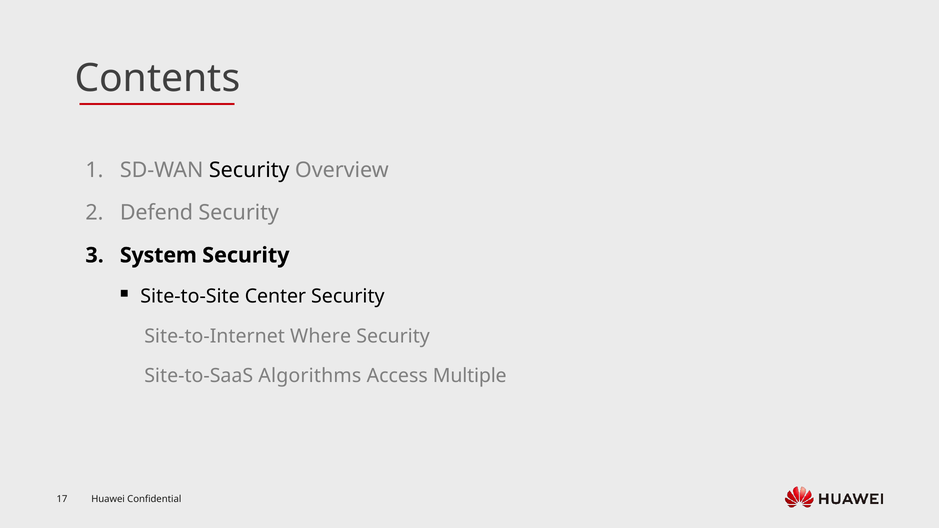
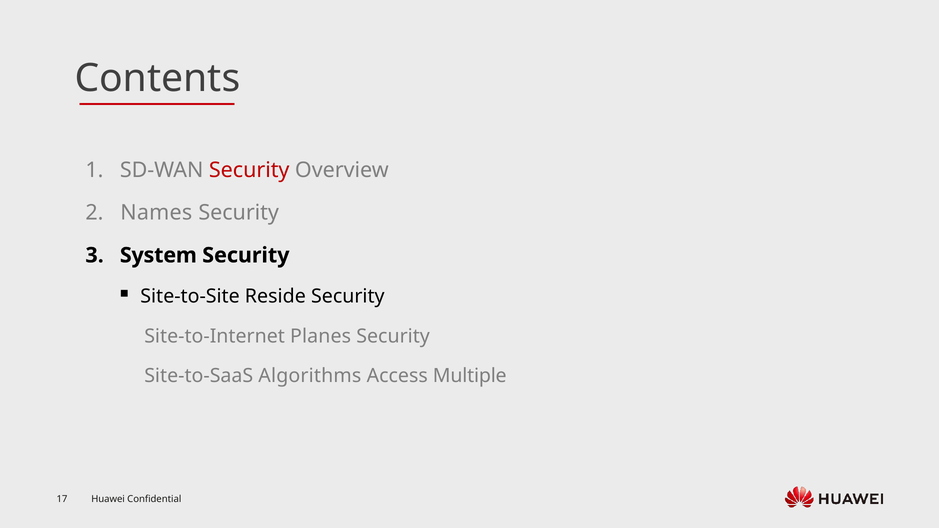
Security at (249, 170) colour: black -> red
Defend: Defend -> Names
Center: Center -> Reside
Where: Where -> Planes
